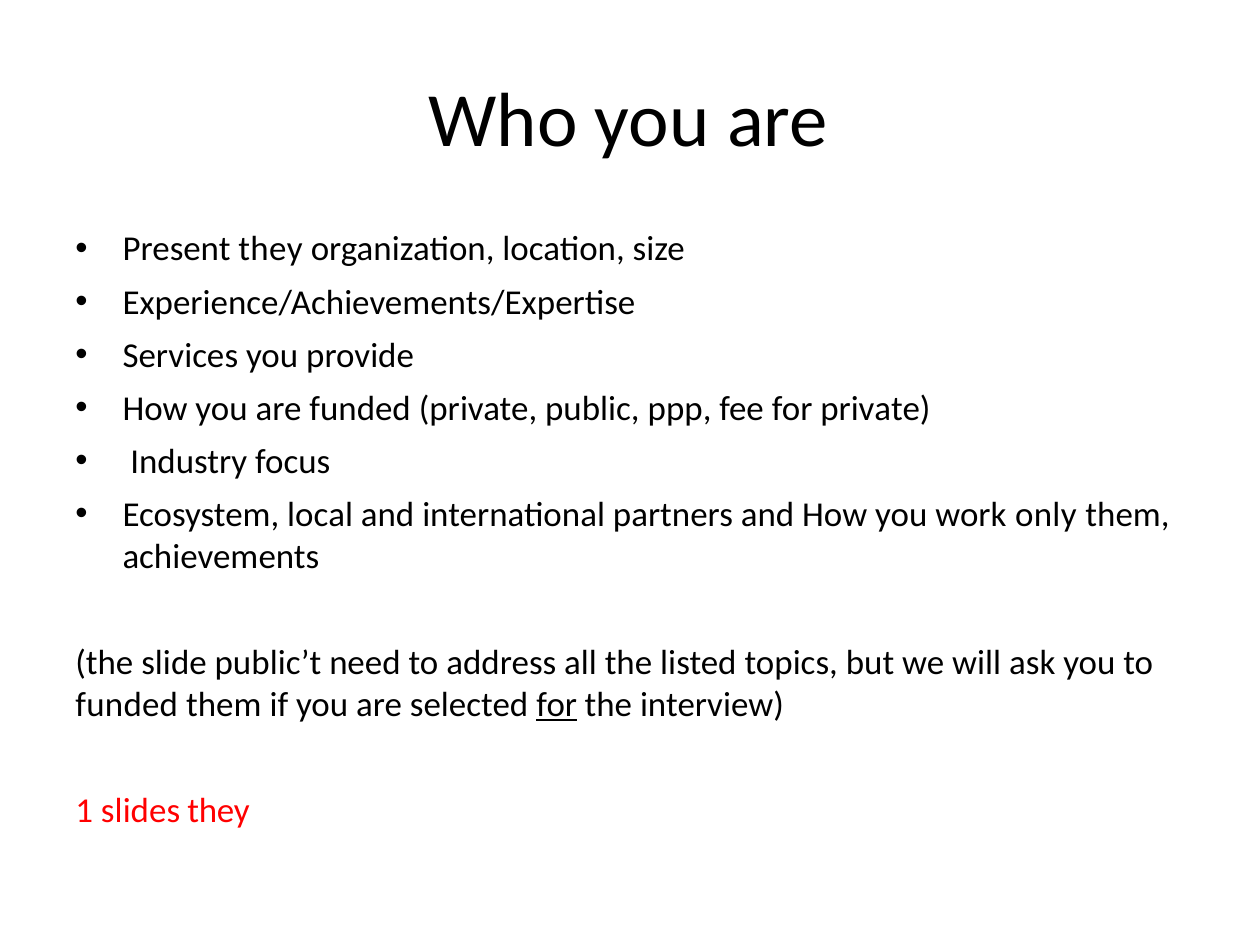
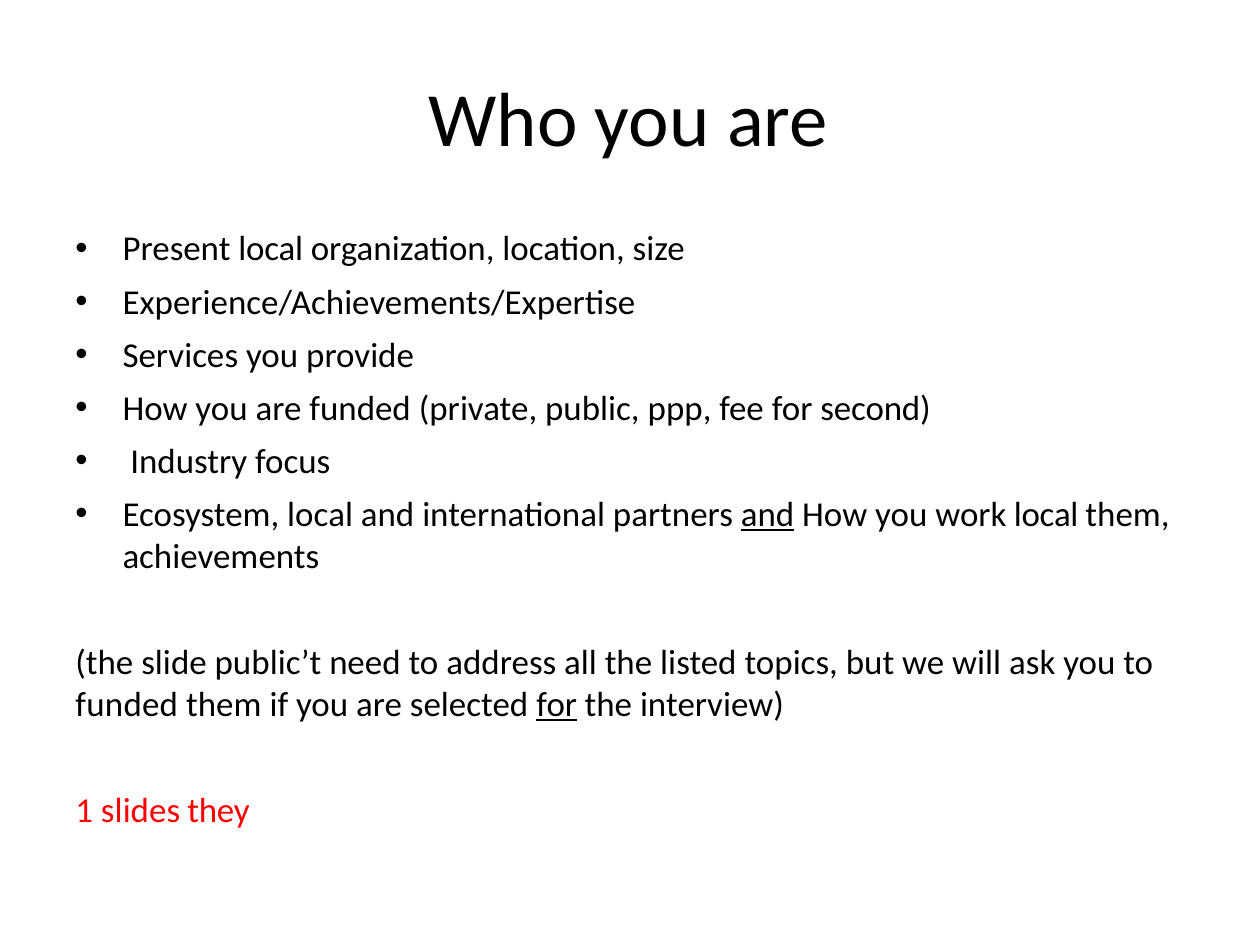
Present they: they -> local
for private: private -> second
and at (768, 515) underline: none -> present
work only: only -> local
